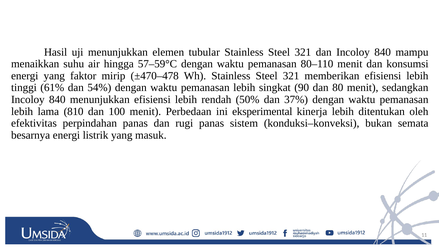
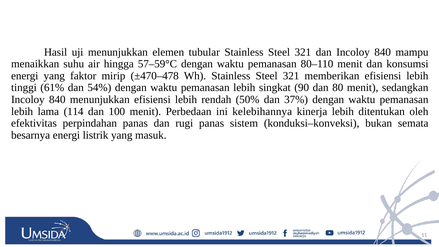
810: 810 -> 114
eksperimental: eksperimental -> kelebihannya
